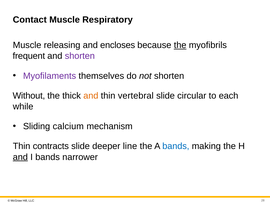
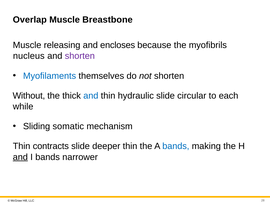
Contact: Contact -> Overlap
Respiratory: Respiratory -> Breastbone
the at (180, 45) underline: present -> none
frequent: frequent -> nucleus
Myofilaments colour: purple -> blue
and at (91, 95) colour: orange -> blue
vertebral: vertebral -> hydraulic
calcium: calcium -> somatic
deeper line: line -> thin
